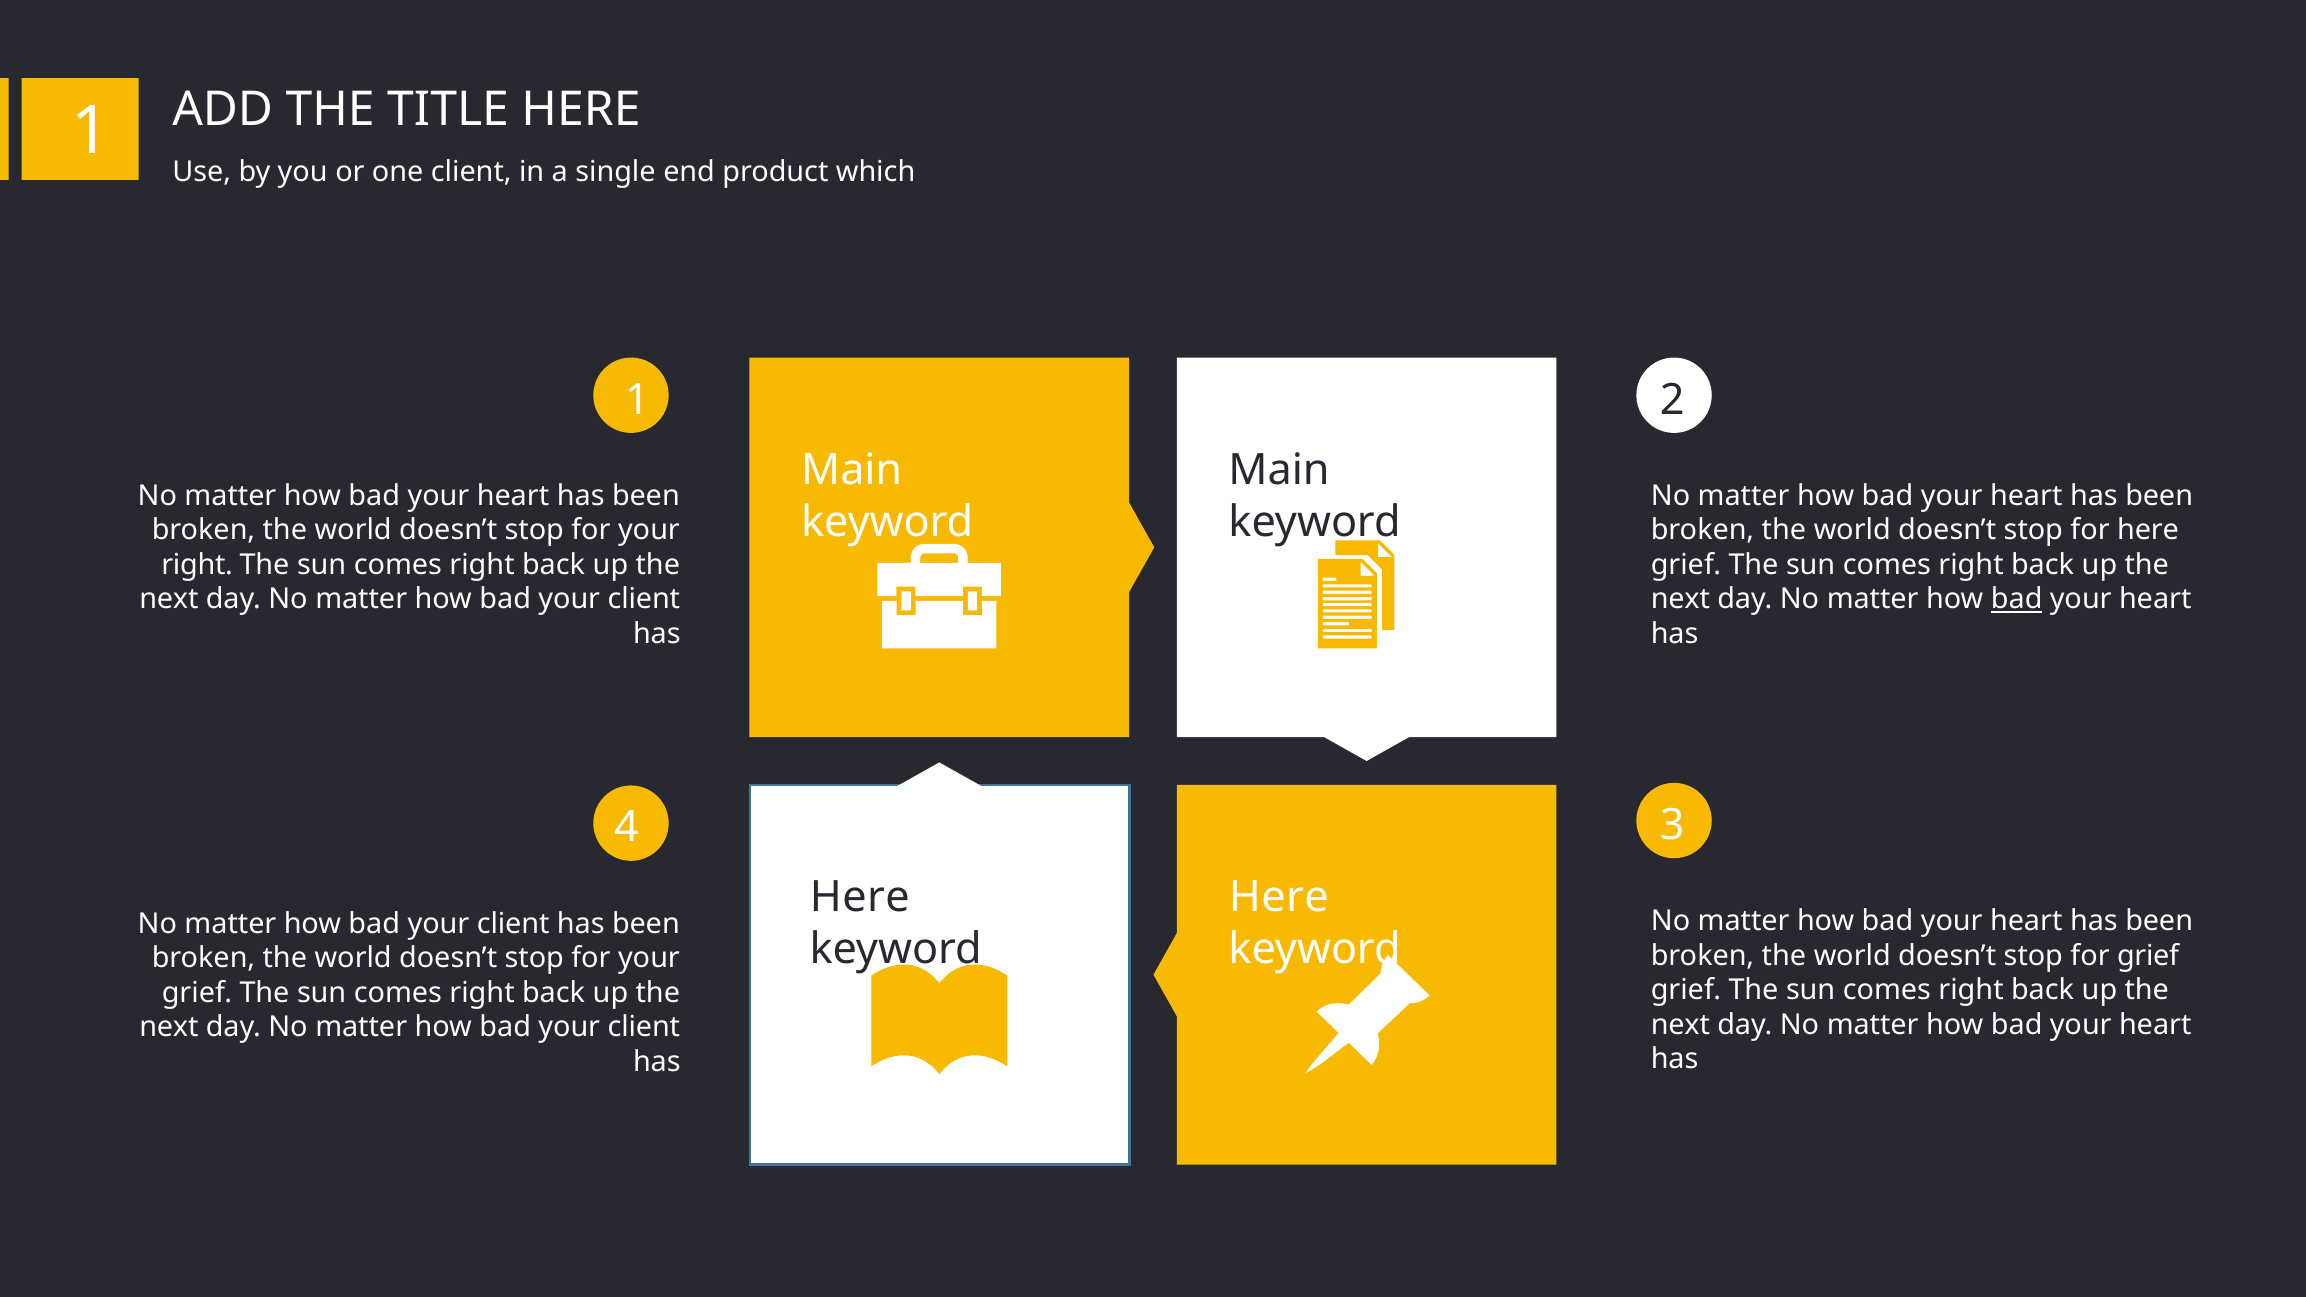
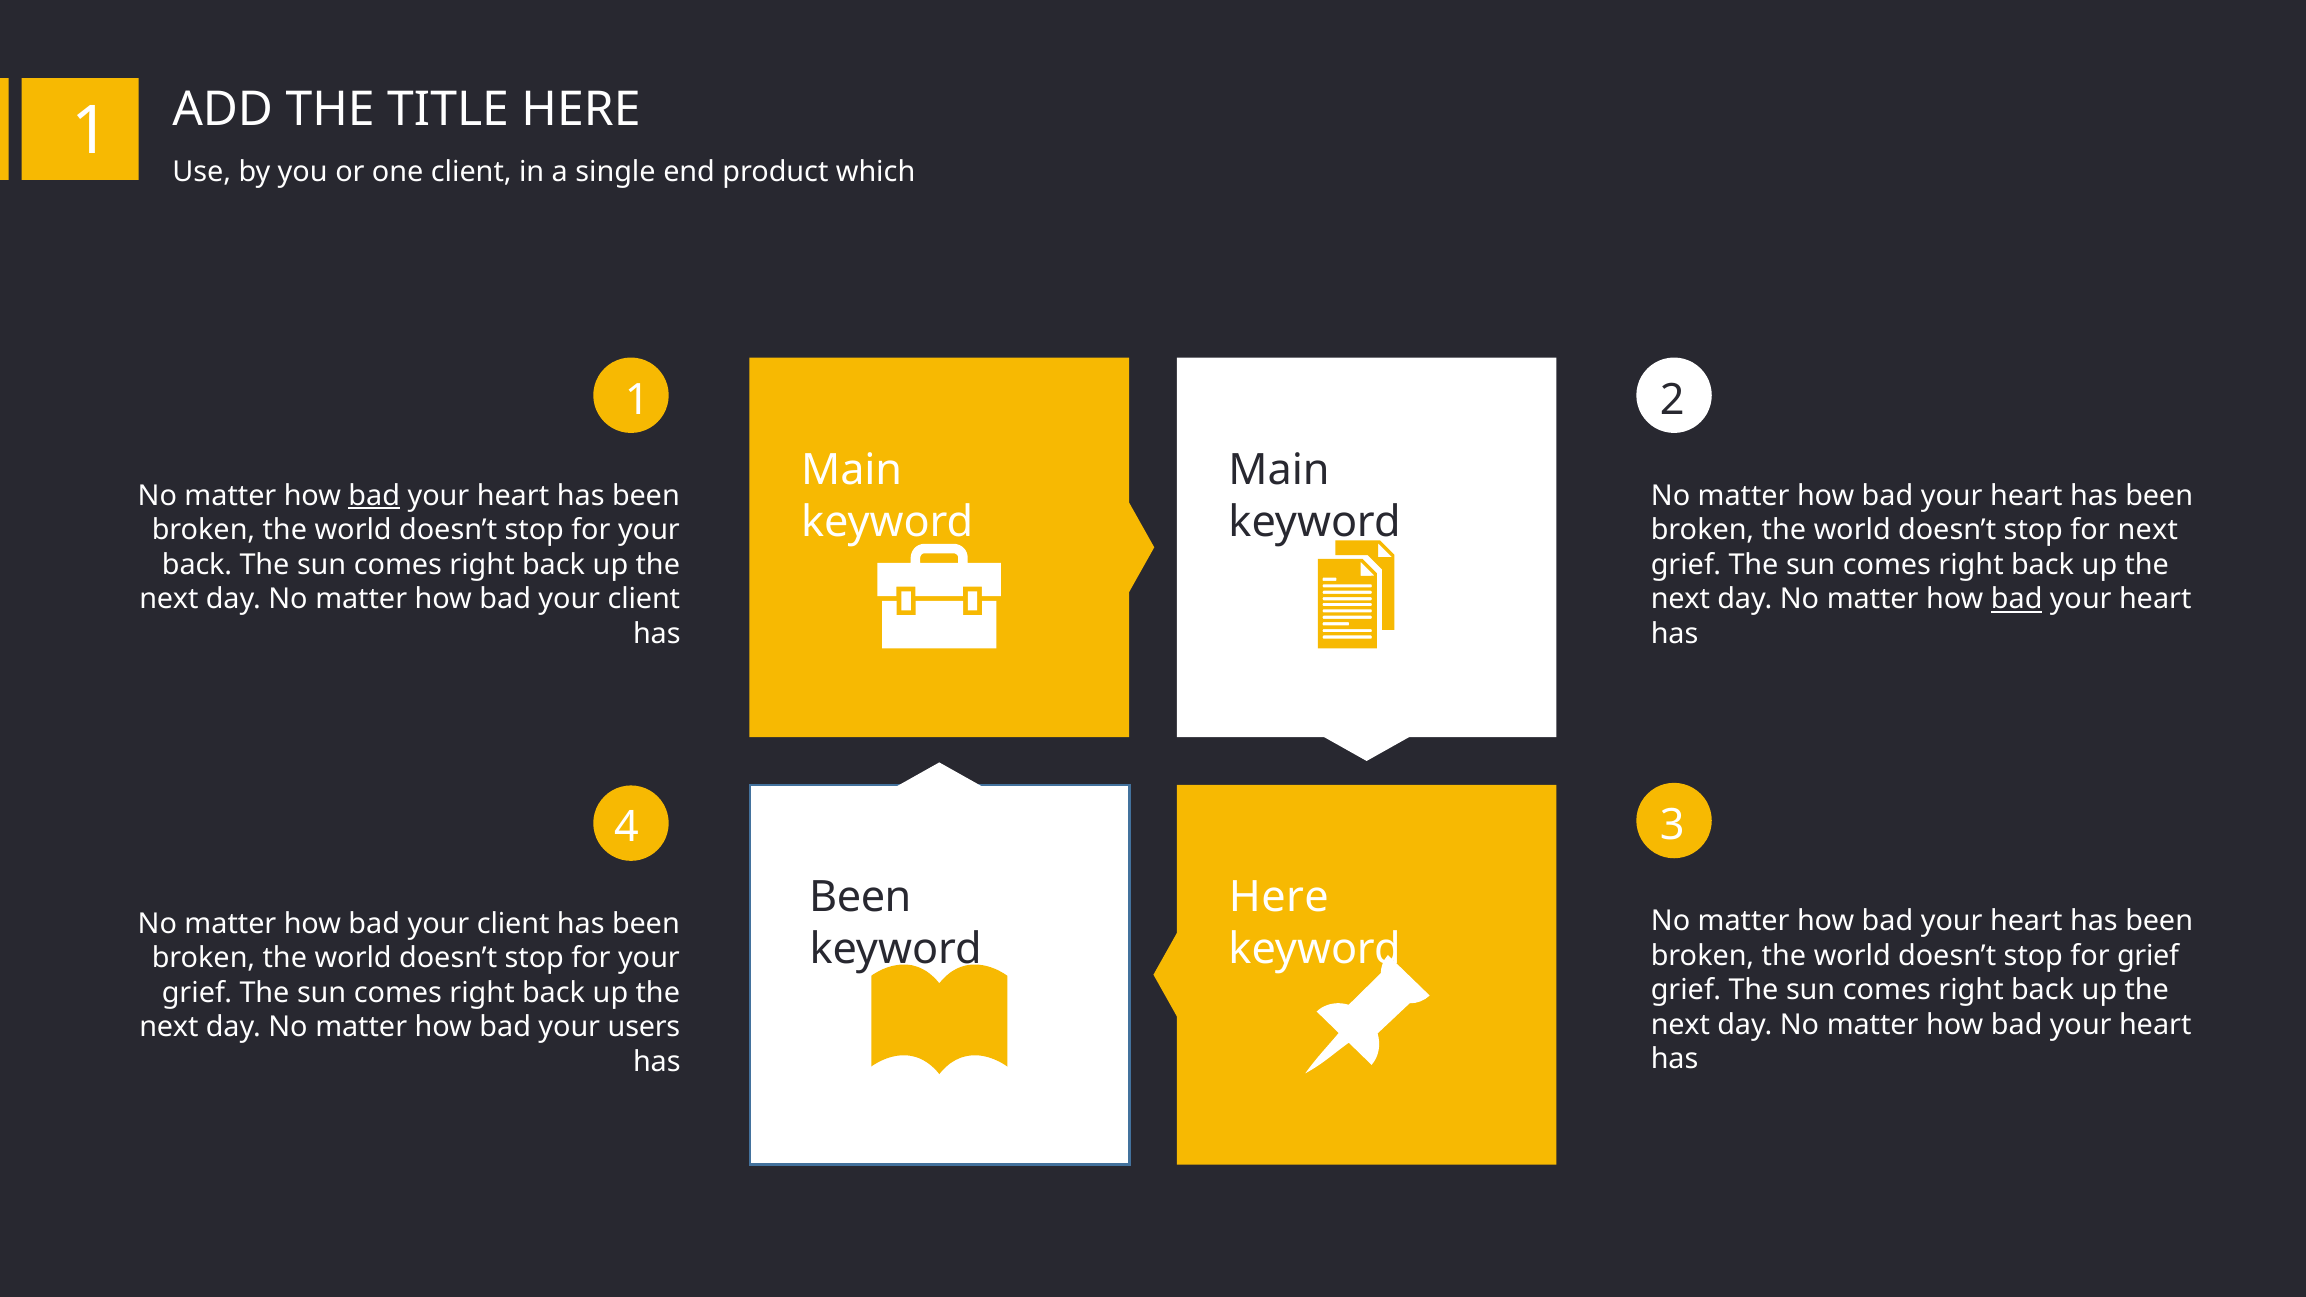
bad at (374, 496) underline: none -> present
for here: here -> next
right at (197, 565): right -> back
Here at (860, 898): Here -> Been
client at (644, 1027): client -> users
